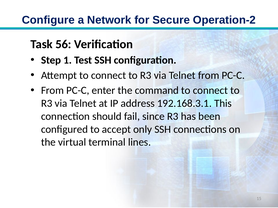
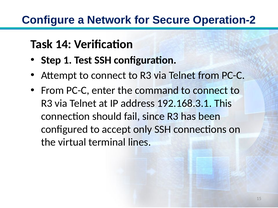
56: 56 -> 14
